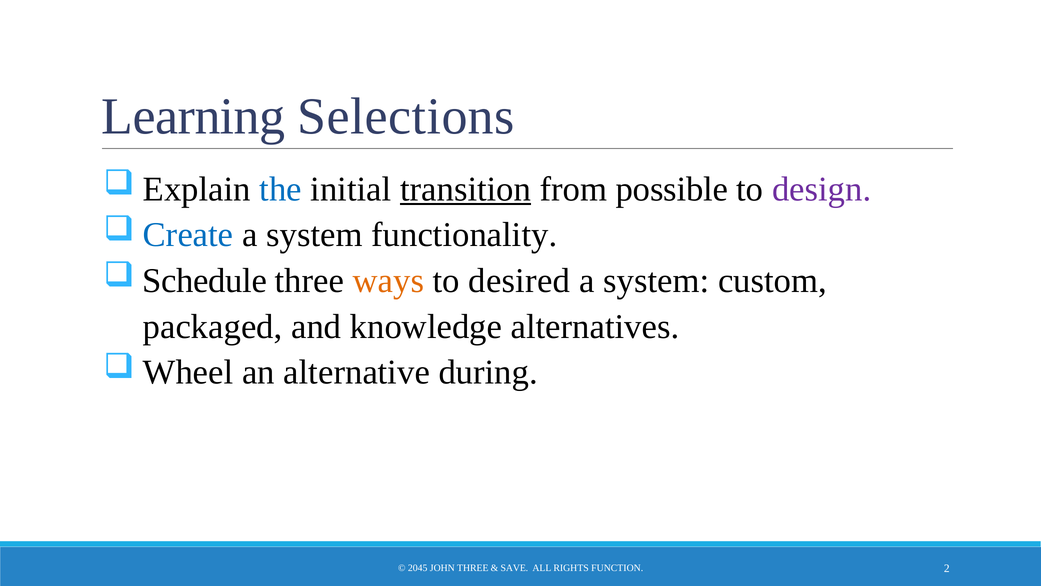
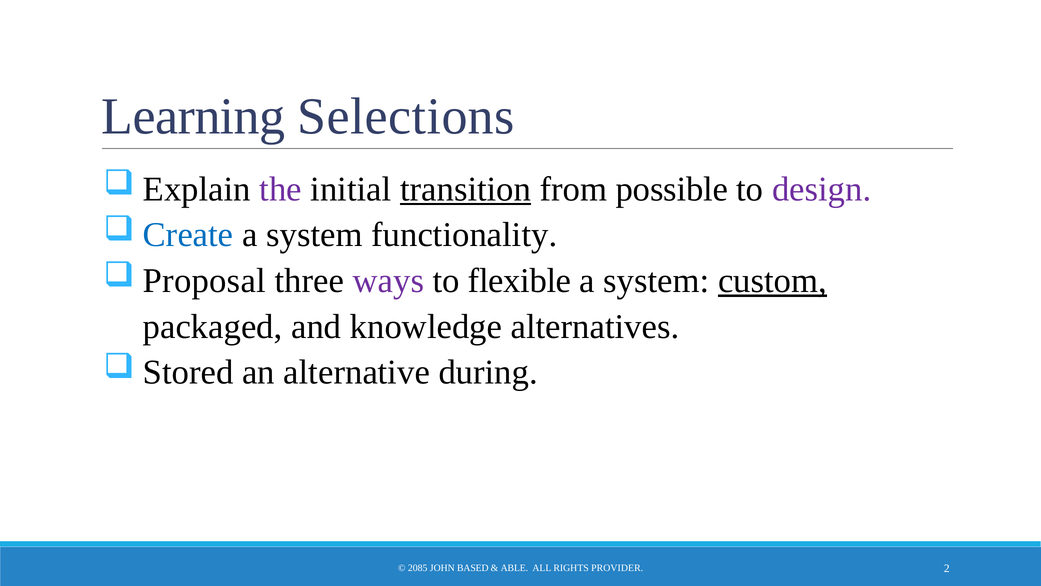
the colour: blue -> purple
Schedule: Schedule -> Proposal
ways colour: orange -> purple
desired: desired -> flexible
custom underline: none -> present
Wheel: Wheel -> Stored
2045: 2045 -> 2085
JOHN THREE: THREE -> BASED
SAVE: SAVE -> ABLE
FUNCTION: FUNCTION -> PROVIDER
